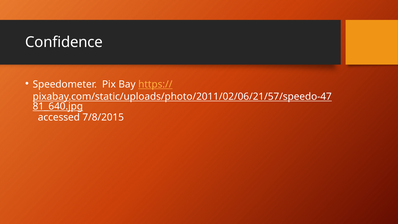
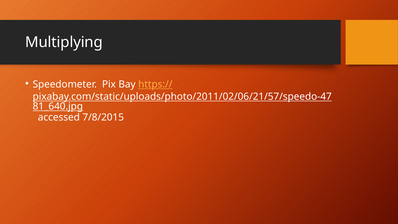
Confidence: Confidence -> Multiplying
